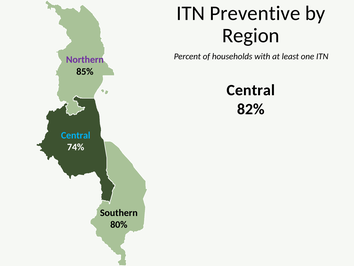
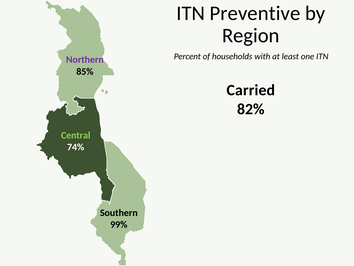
Central at (251, 90): Central -> Carried
Central at (76, 135) colour: light blue -> light green
80%: 80% -> 99%
